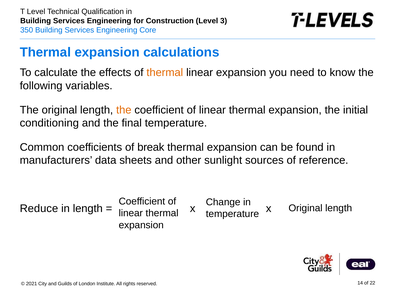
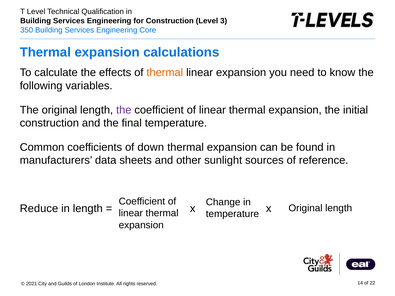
the at (124, 110) colour: orange -> purple
conditioning at (49, 123): conditioning -> construction
break: break -> down
